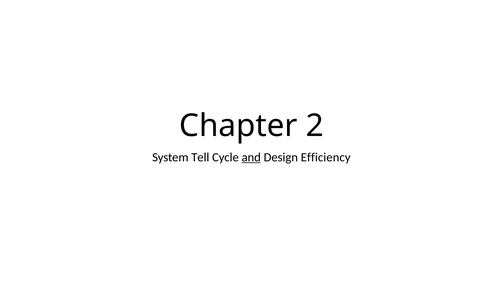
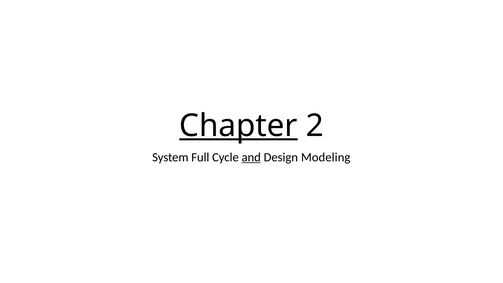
Chapter underline: none -> present
Tell: Tell -> Full
Efficiency: Efficiency -> Modeling
